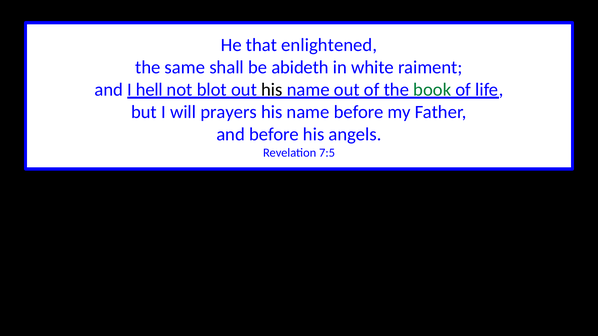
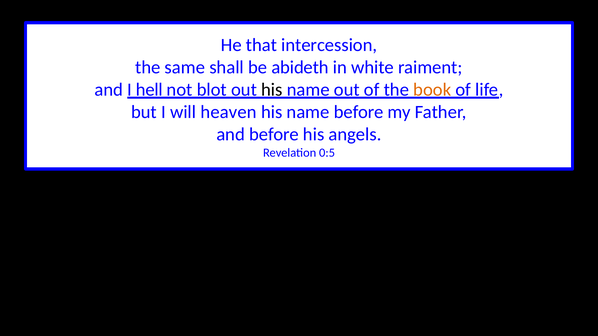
enlightened: enlightened -> intercession
book colour: green -> orange
prayers: prayers -> heaven
7:5: 7:5 -> 0:5
